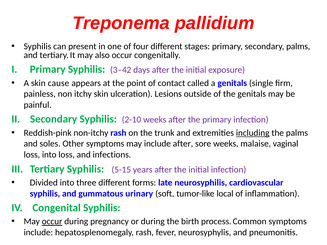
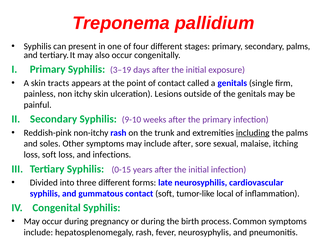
3–42: 3–42 -> 3–19
cause: cause -> tracts
2-10: 2-10 -> 9-10
sore weeks: weeks -> sexual
vaginal: vaginal -> itching
loss into: into -> soft
5-15: 5-15 -> 0-15
gummatous urinary: urinary -> contact
occur at (52, 222) underline: present -> none
